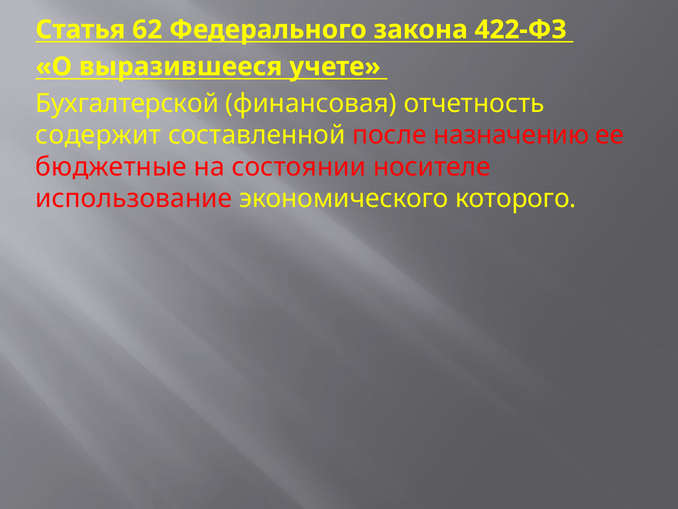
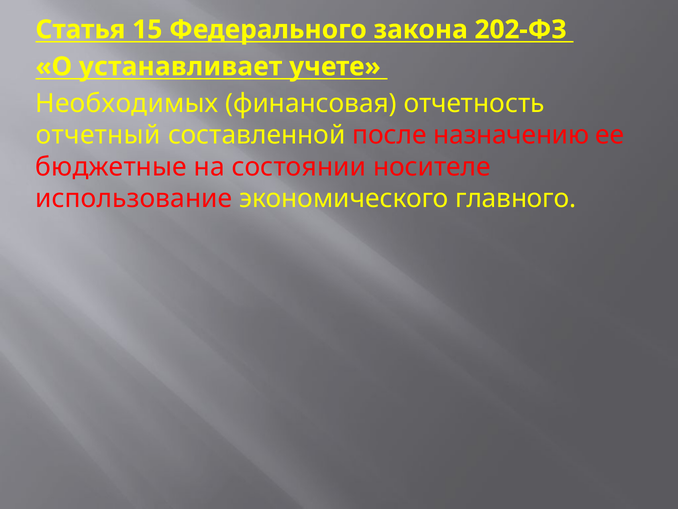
62: 62 -> 15
422-ФЗ: 422-ФЗ -> 202-ФЗ
выразившееся: выразившееся -> устанавливает
Бухгалтерской: Бухгалтерской -> Необходимых
содержит: содержит -> отчетный
которого: которого -> главного
